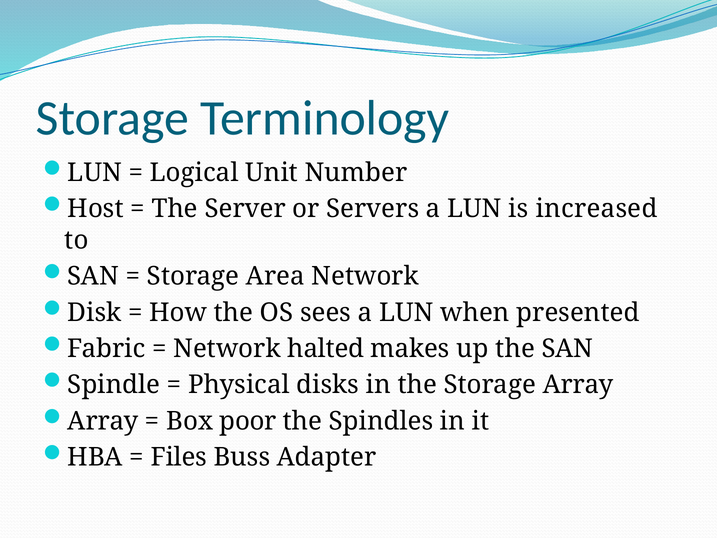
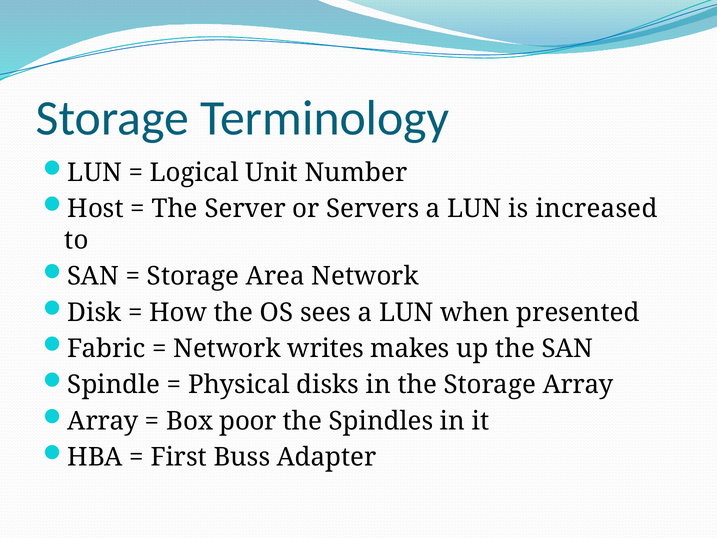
halted: halted -> writes
Files: Files -> First
